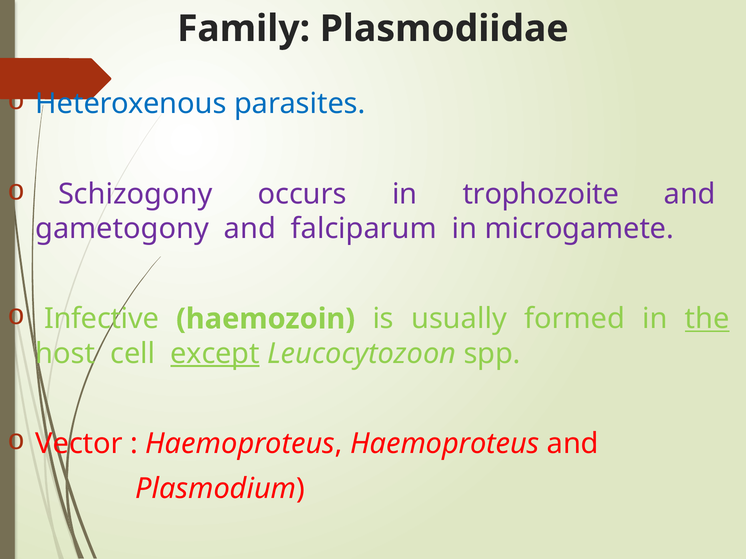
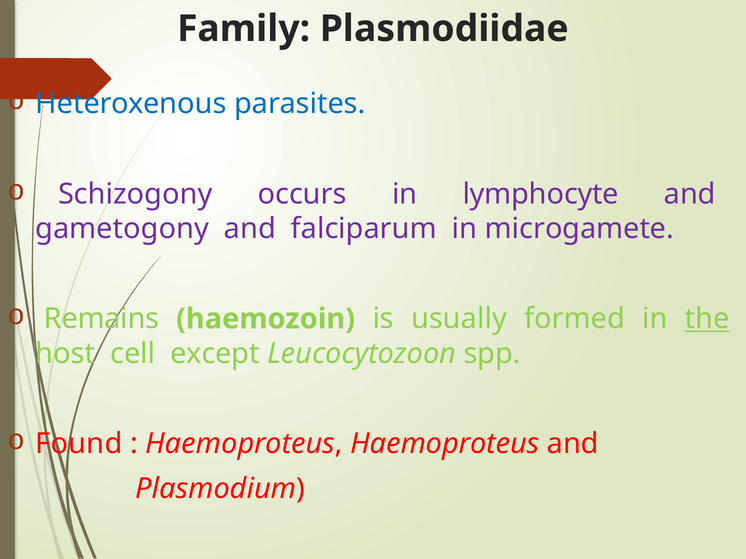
trophozoite: trophozoite -> lymphocyte
Infective: Infective -> Remains
except underline: present -> none
Vector: Vector -> Found
